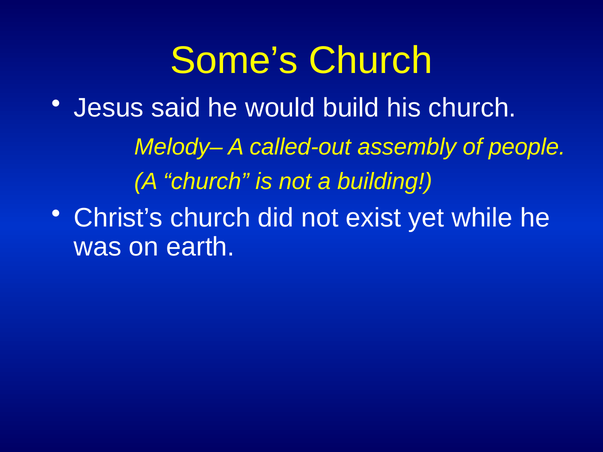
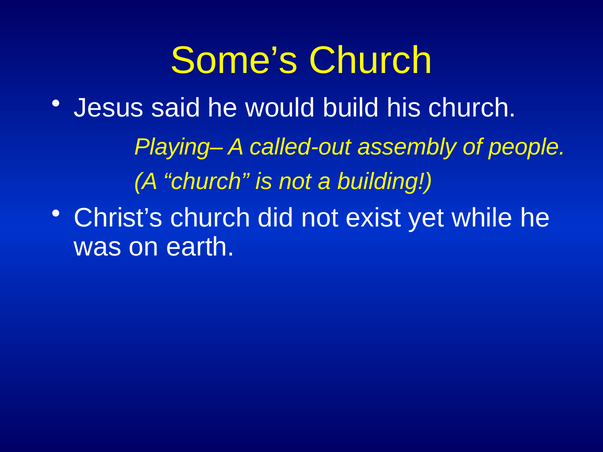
Melody–: Melody– -> Playing–
